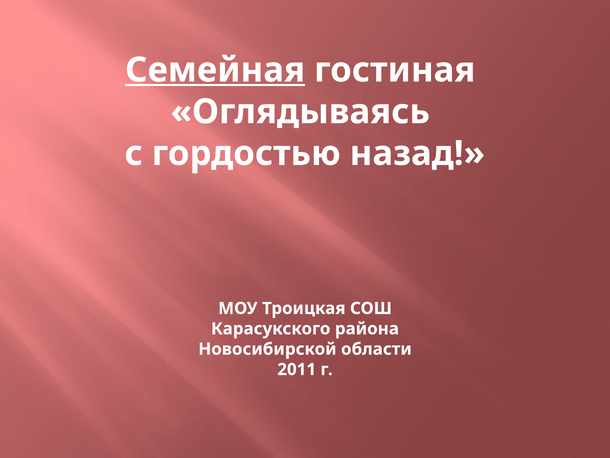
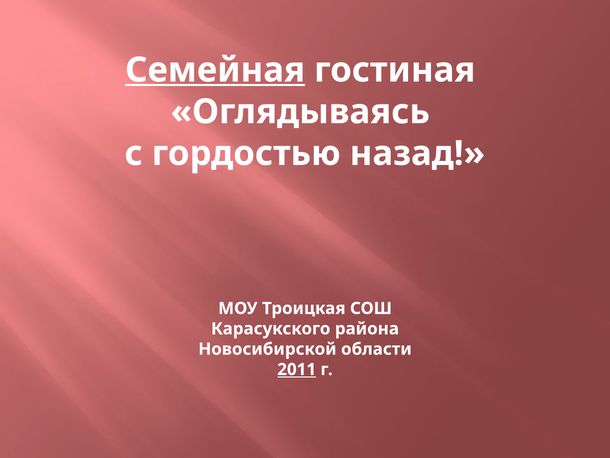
2011 underline: none -> present
